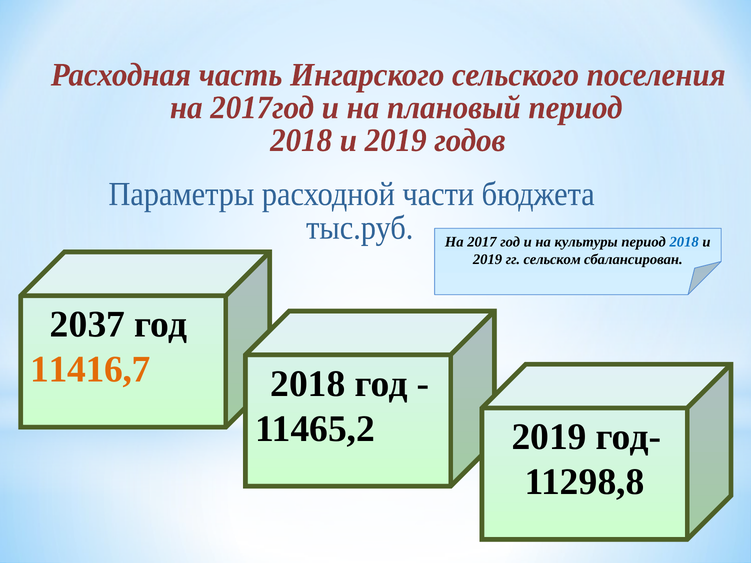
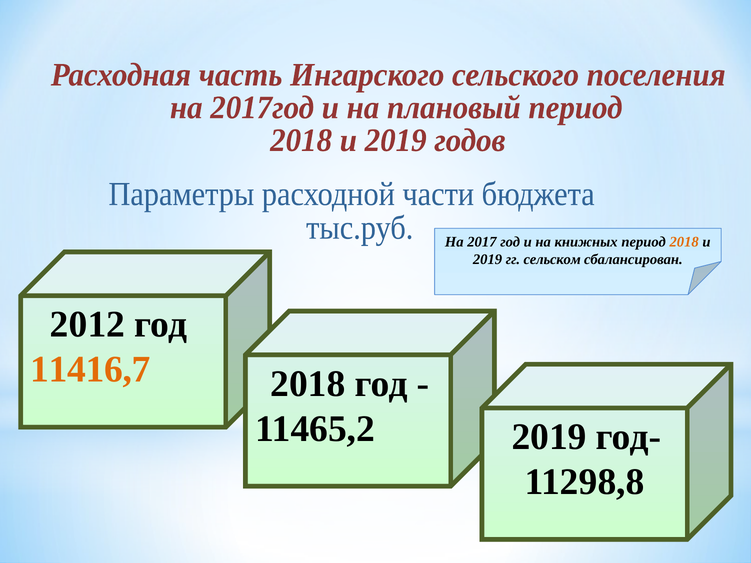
культуры: культуры -> книжных
2018 at (684, 242) colour: blue -> orange
2037: 2037 -> 2012
